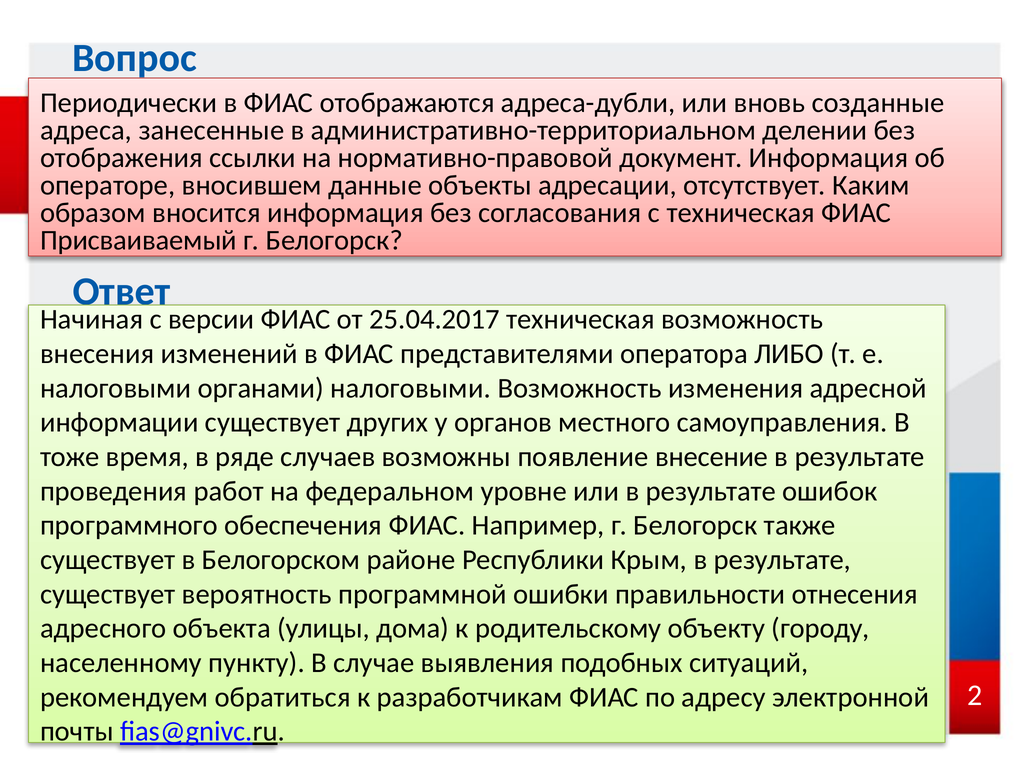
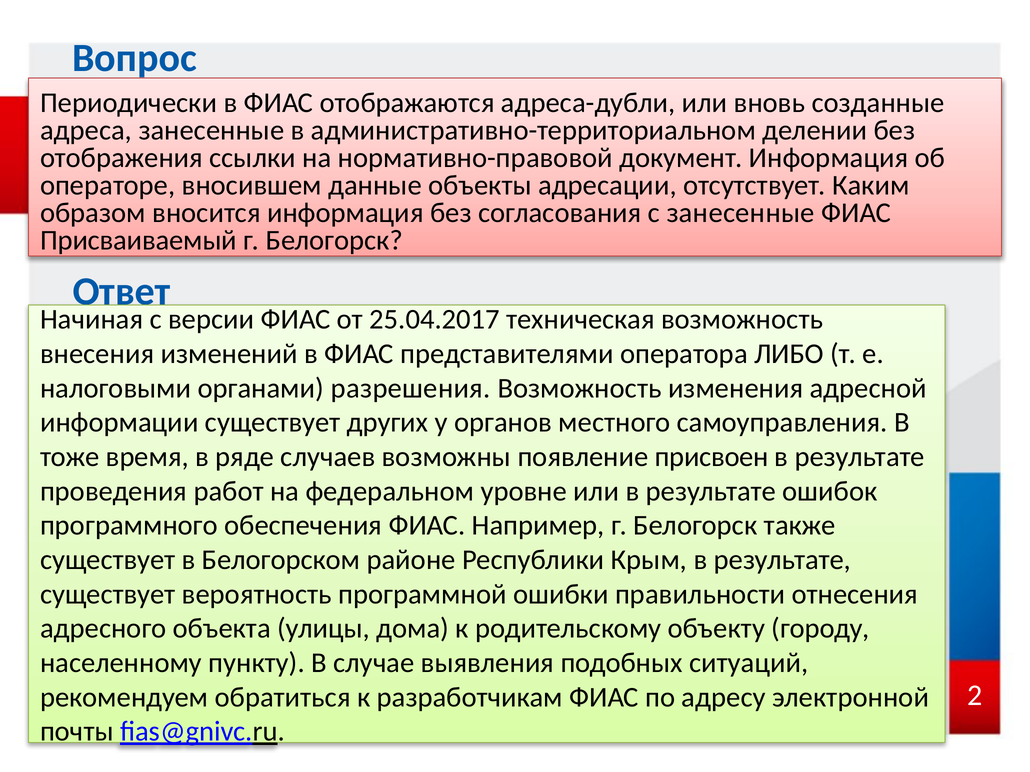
с техническая: техническая -> занесенные
органами налоговыми: налоговыми -> разрешения
внесение: внесение -> присвоен
